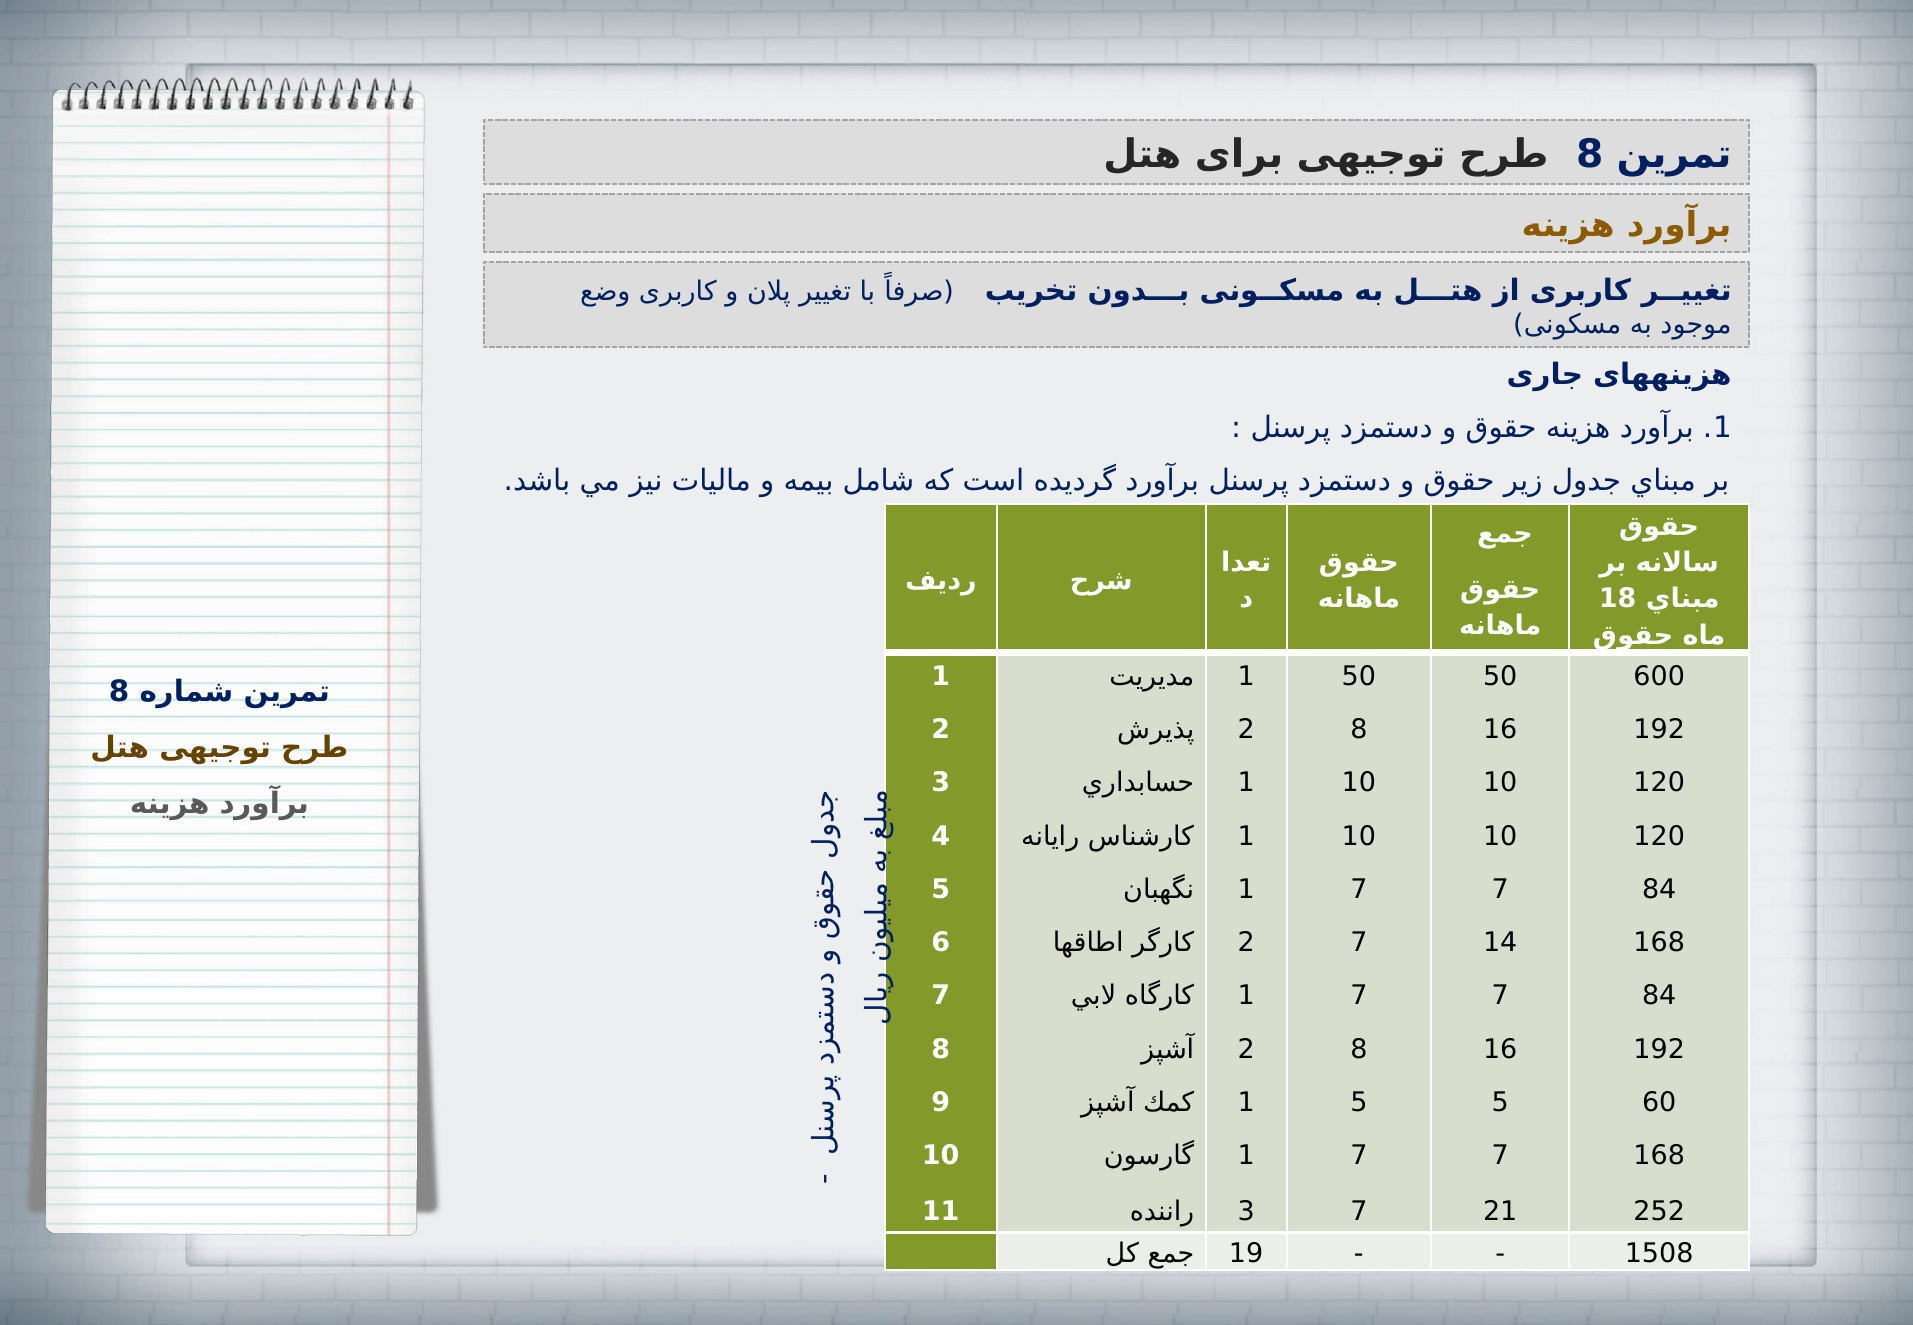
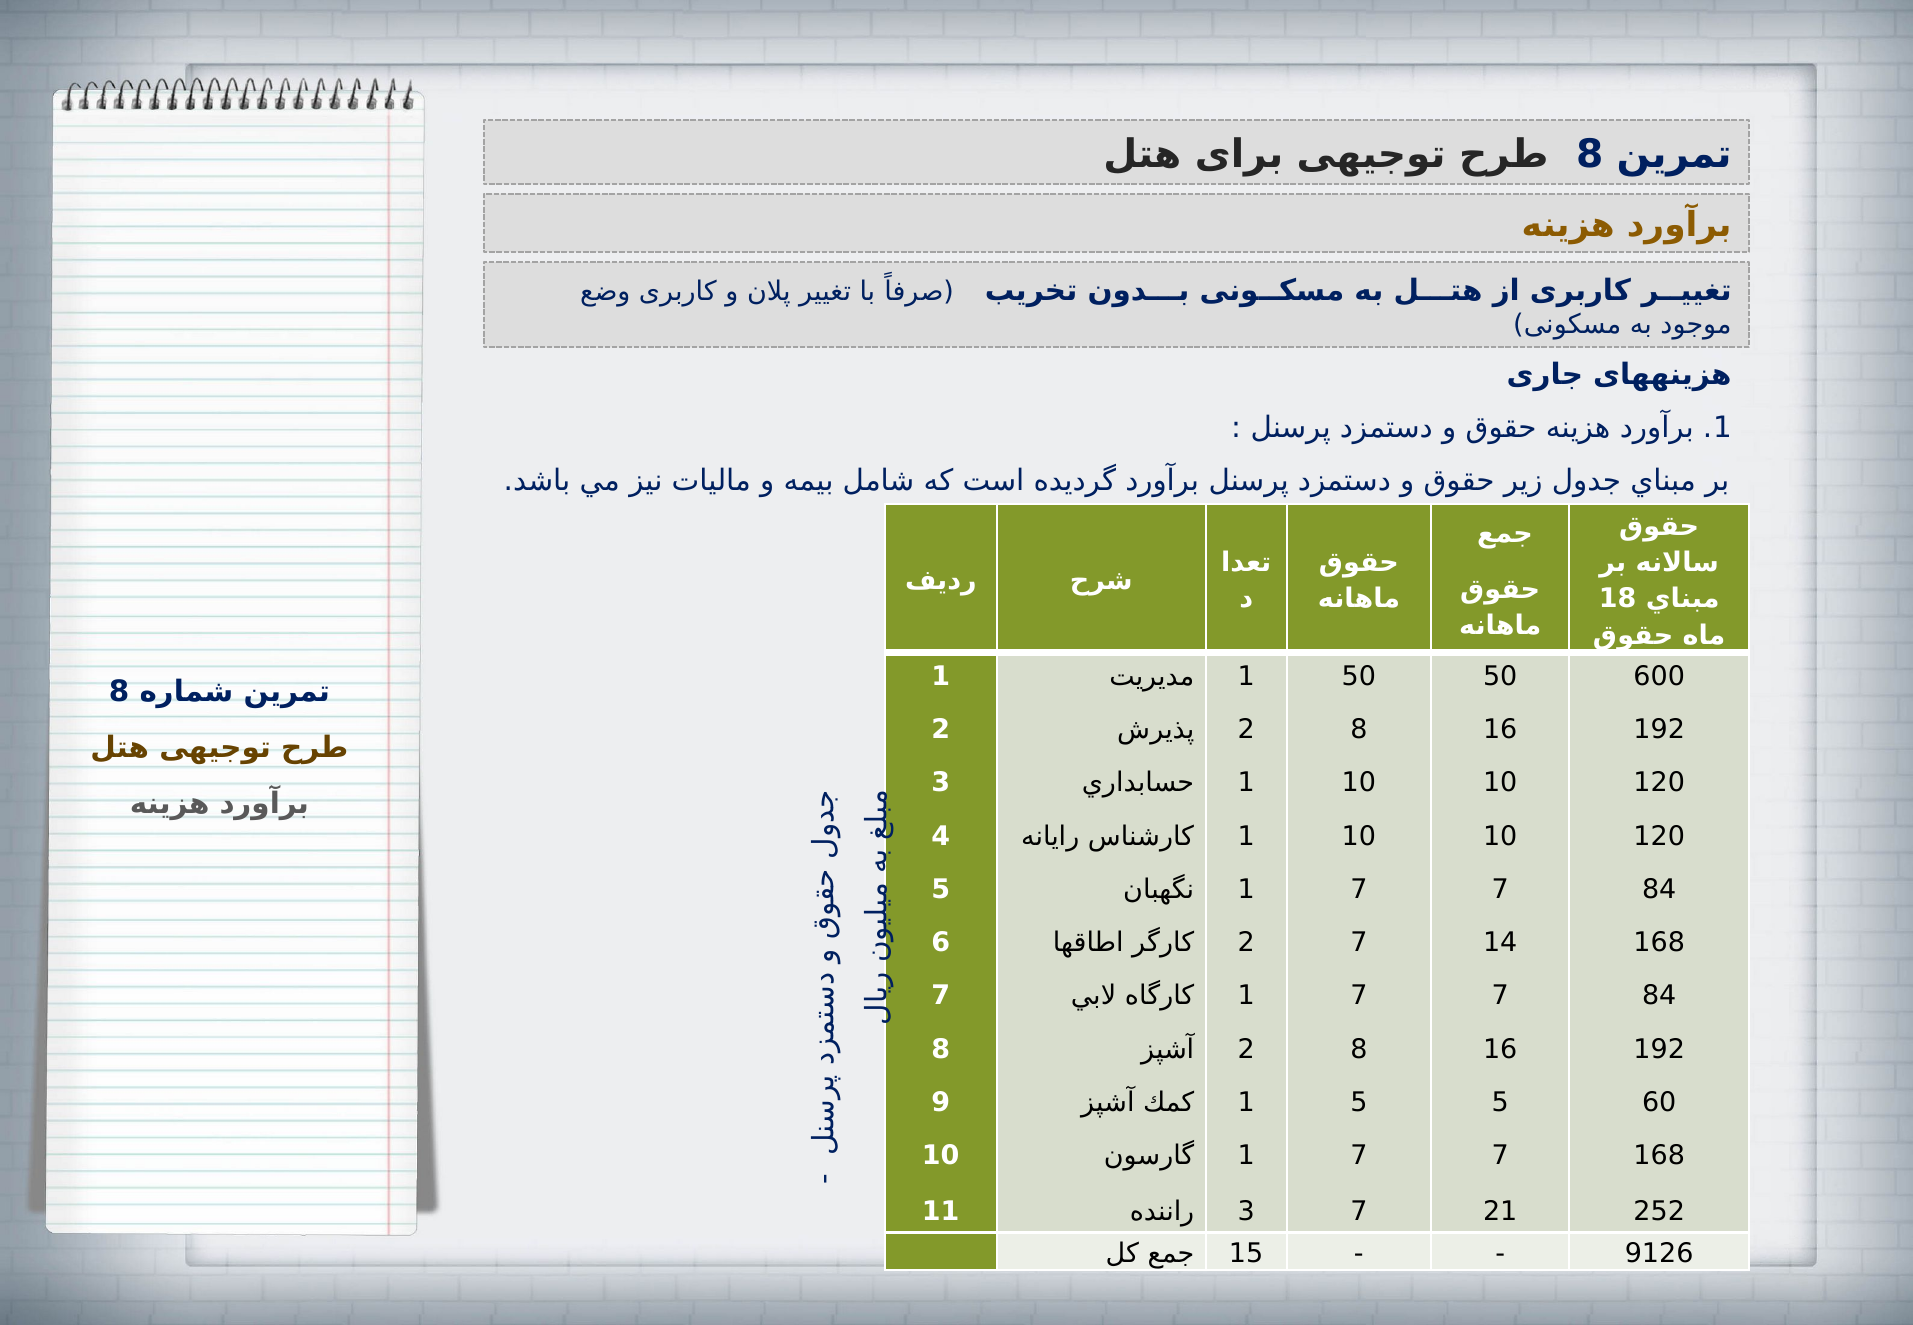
19: 19 -> 15
1508: 1508 -> 9126
